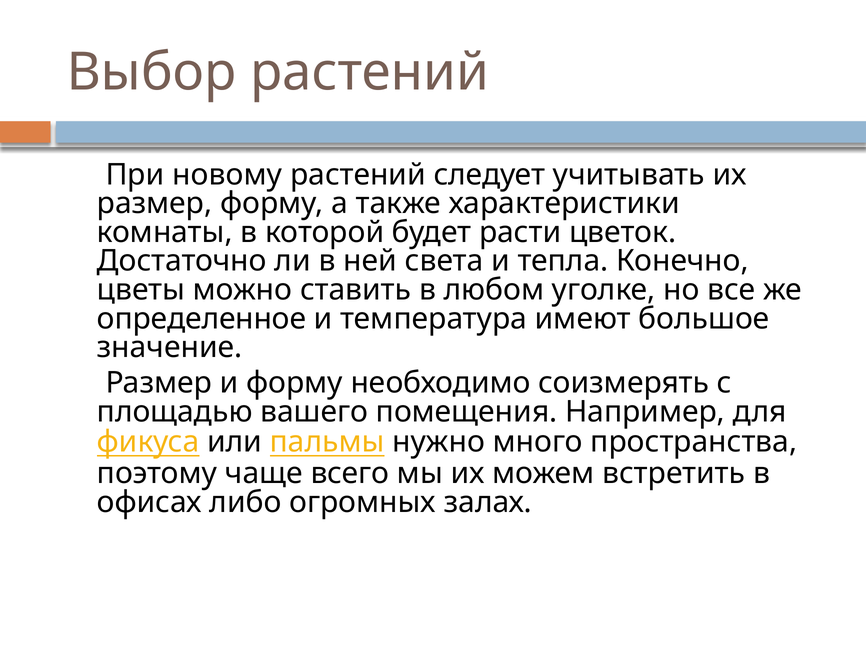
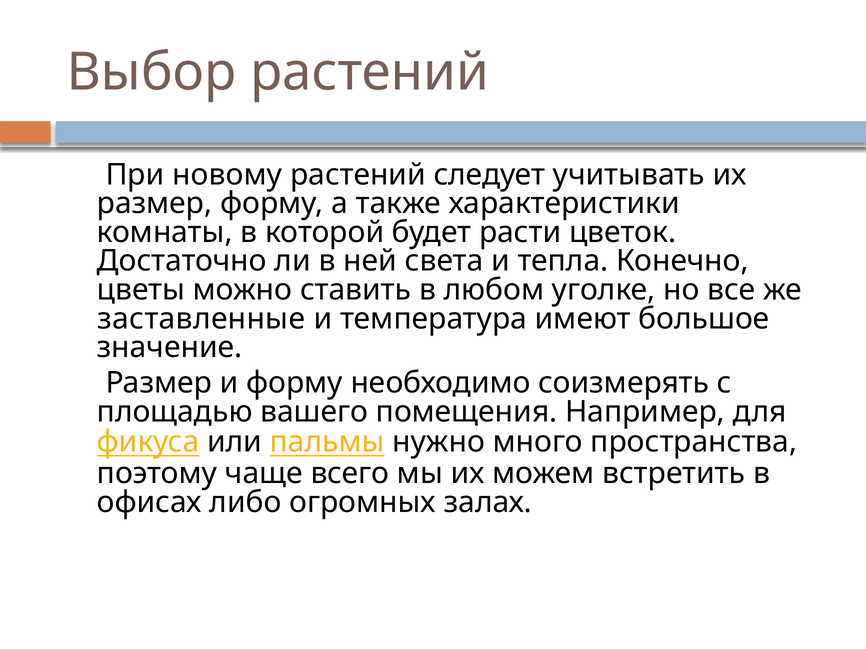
определенное: определенное -> заставленные
